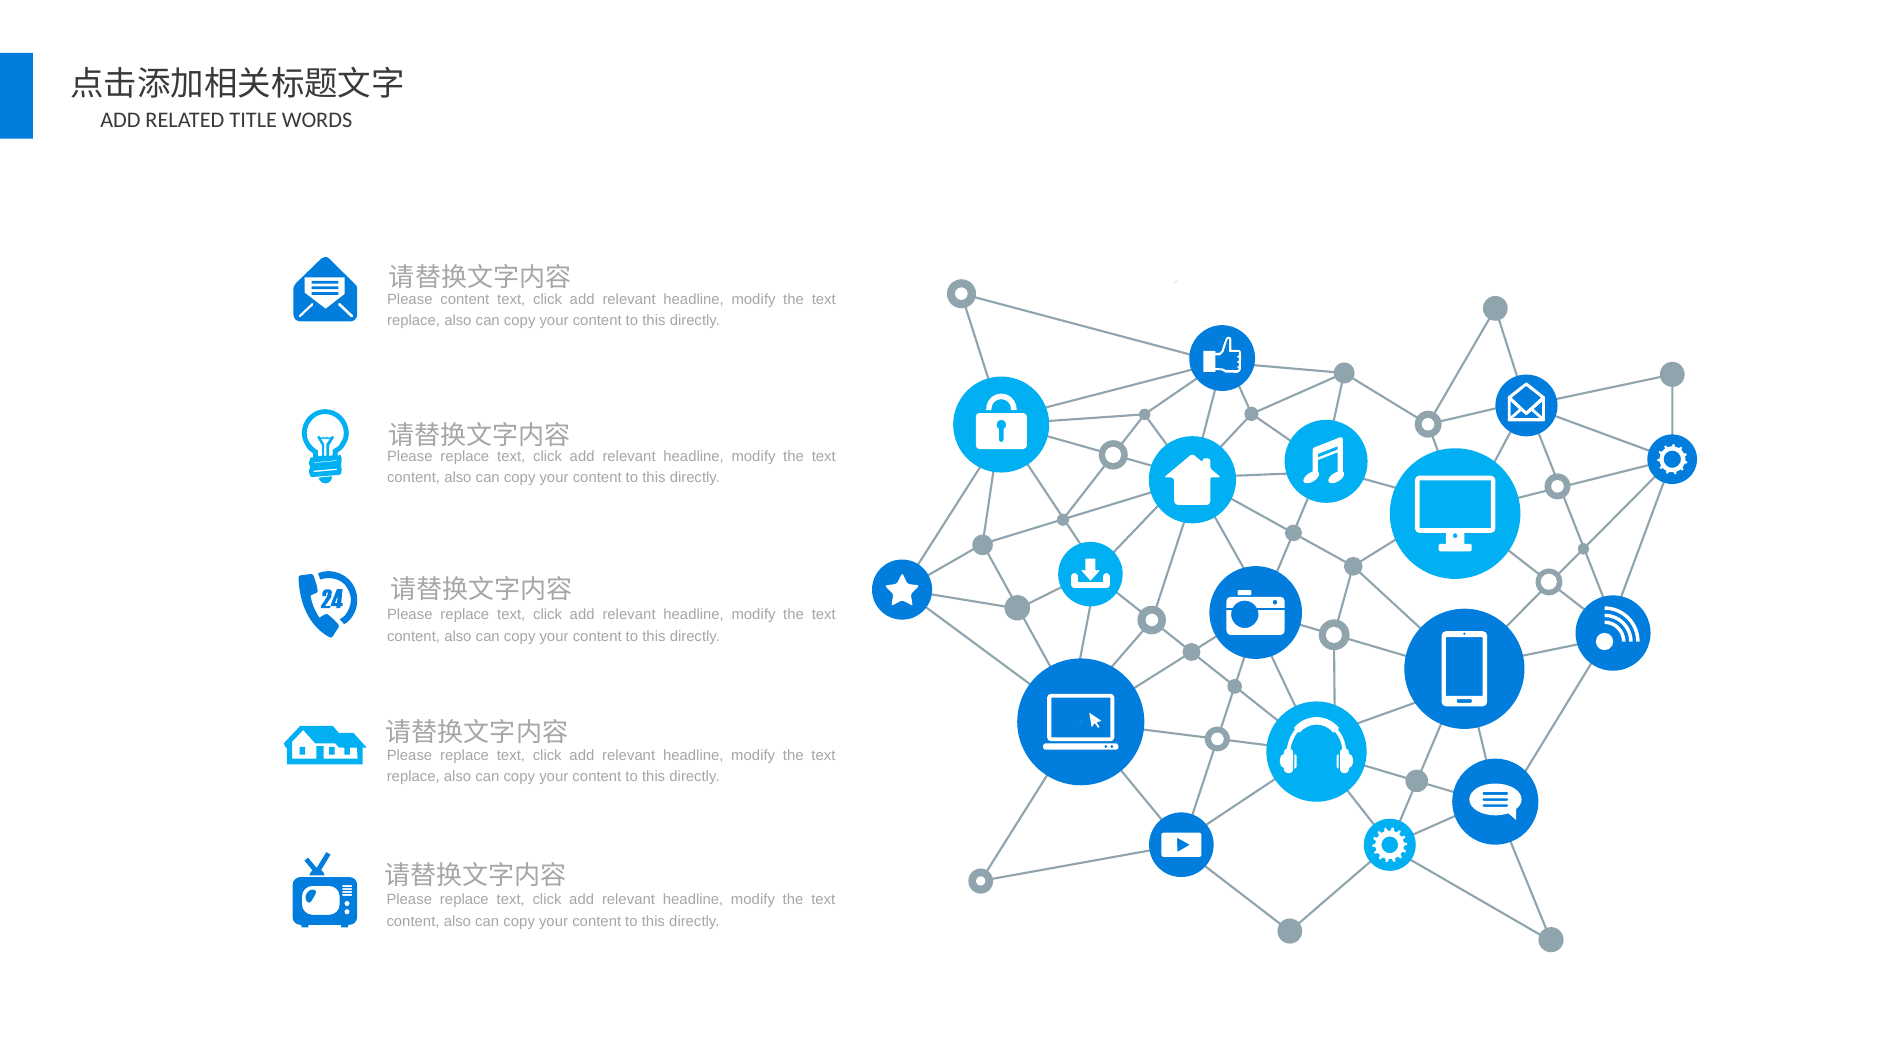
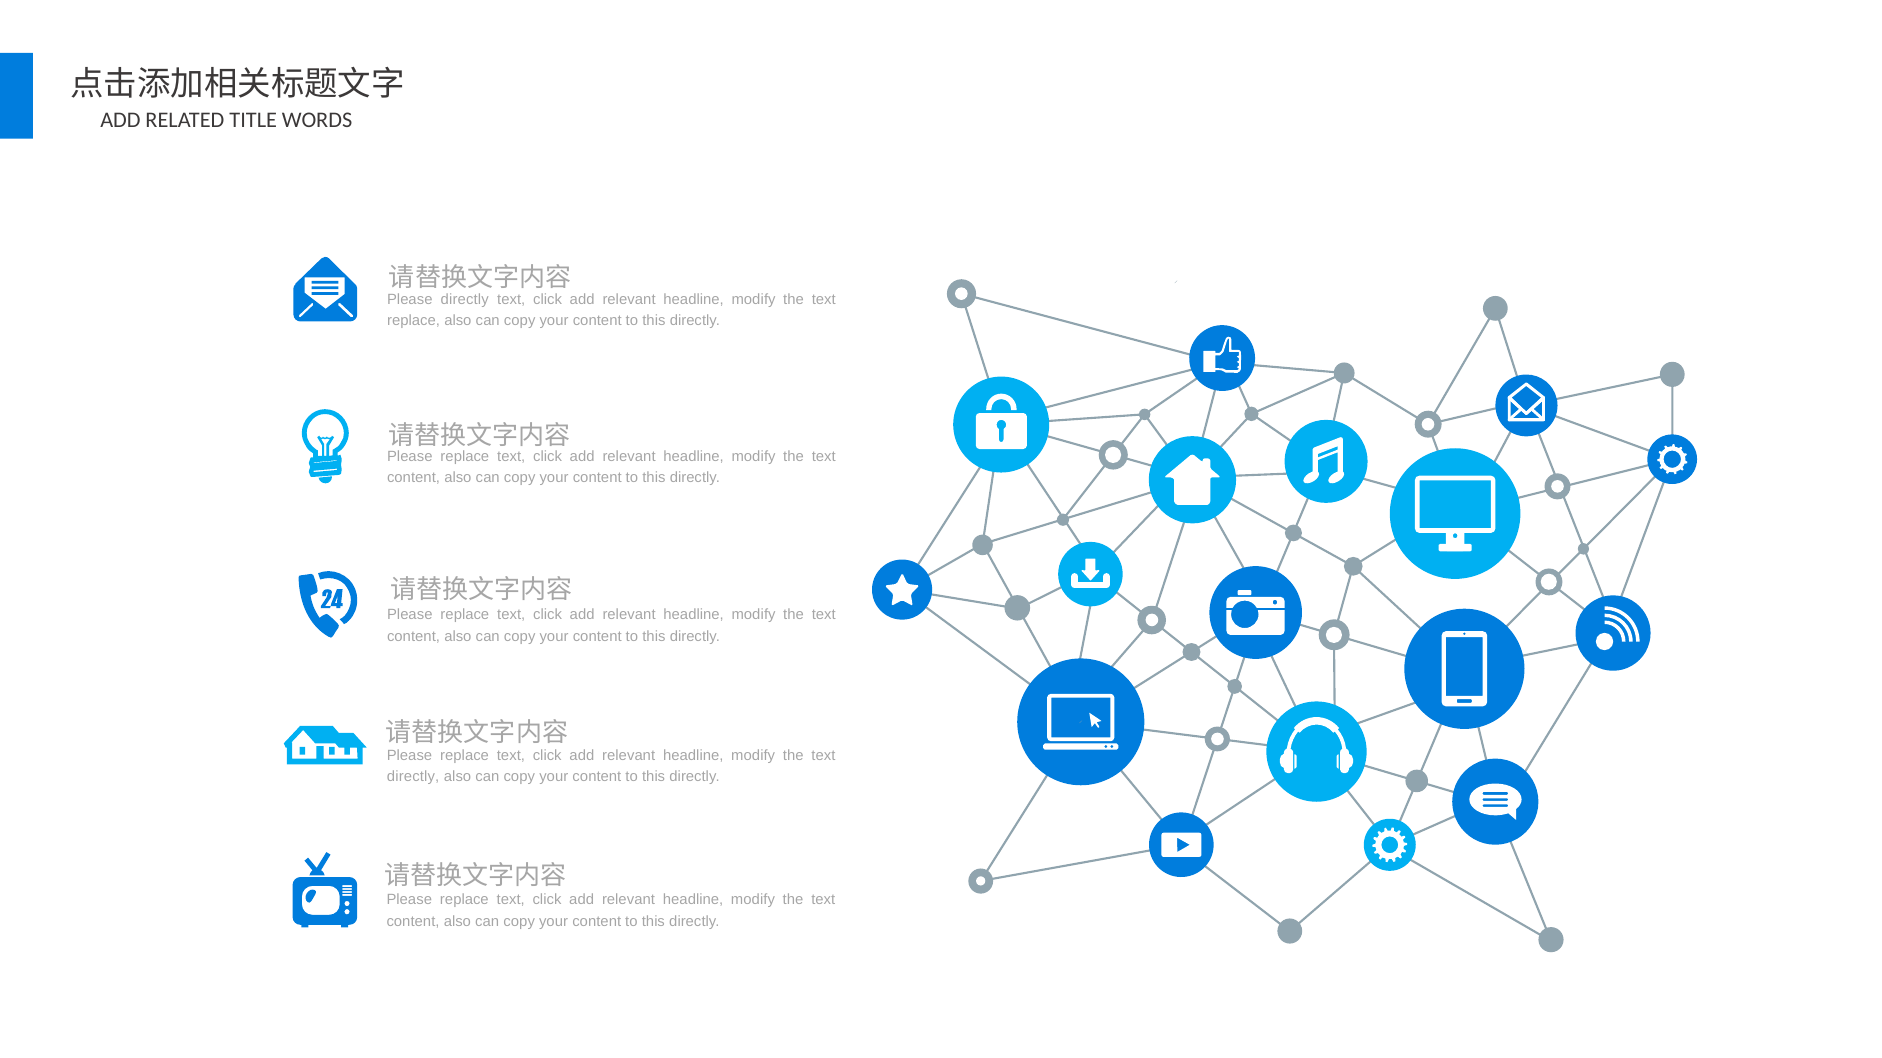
Please content: content -> directly
replace at (413, 777): replace -> directly
